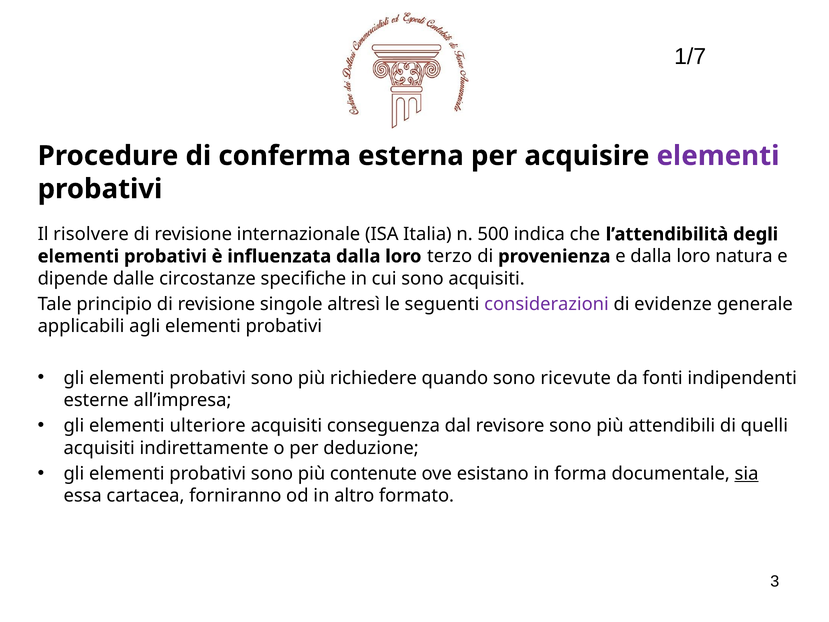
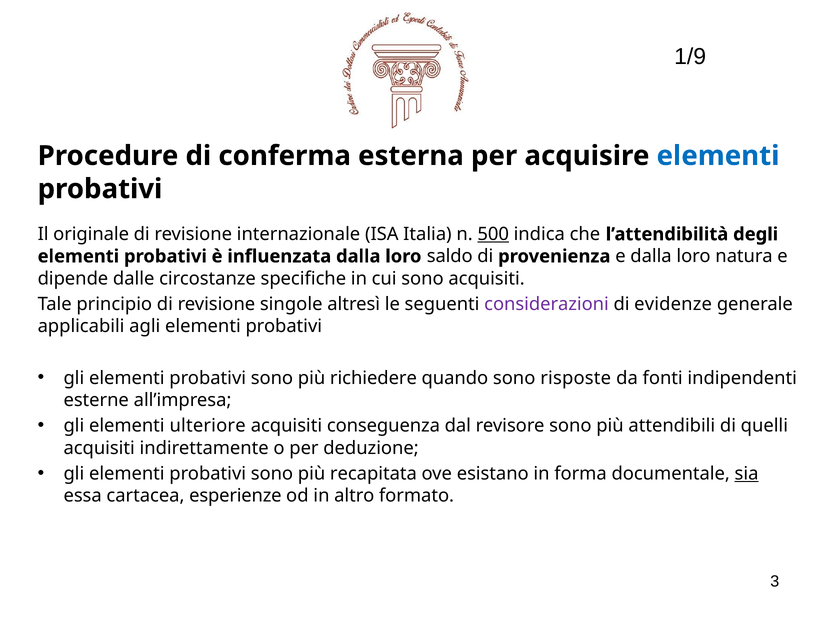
1/7: 1/7 -> 1/9
elementi at (718, 156) colour: purple -> blue
risolvere: risolvere -> originale
500 underline: none -> present
terzo: terzo -> saldo
ricevute: ricevute -> risposte
contenute: contenute -> recapitata
forniranno: forniranno -> esperienze
